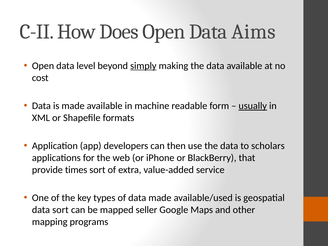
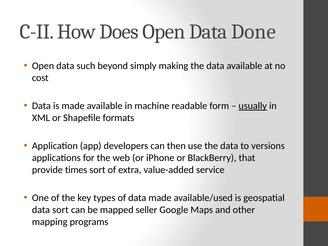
Aims: Aims -> Done
level: level -> such
simply underline: present -> none
scholars: scholars -> versions
